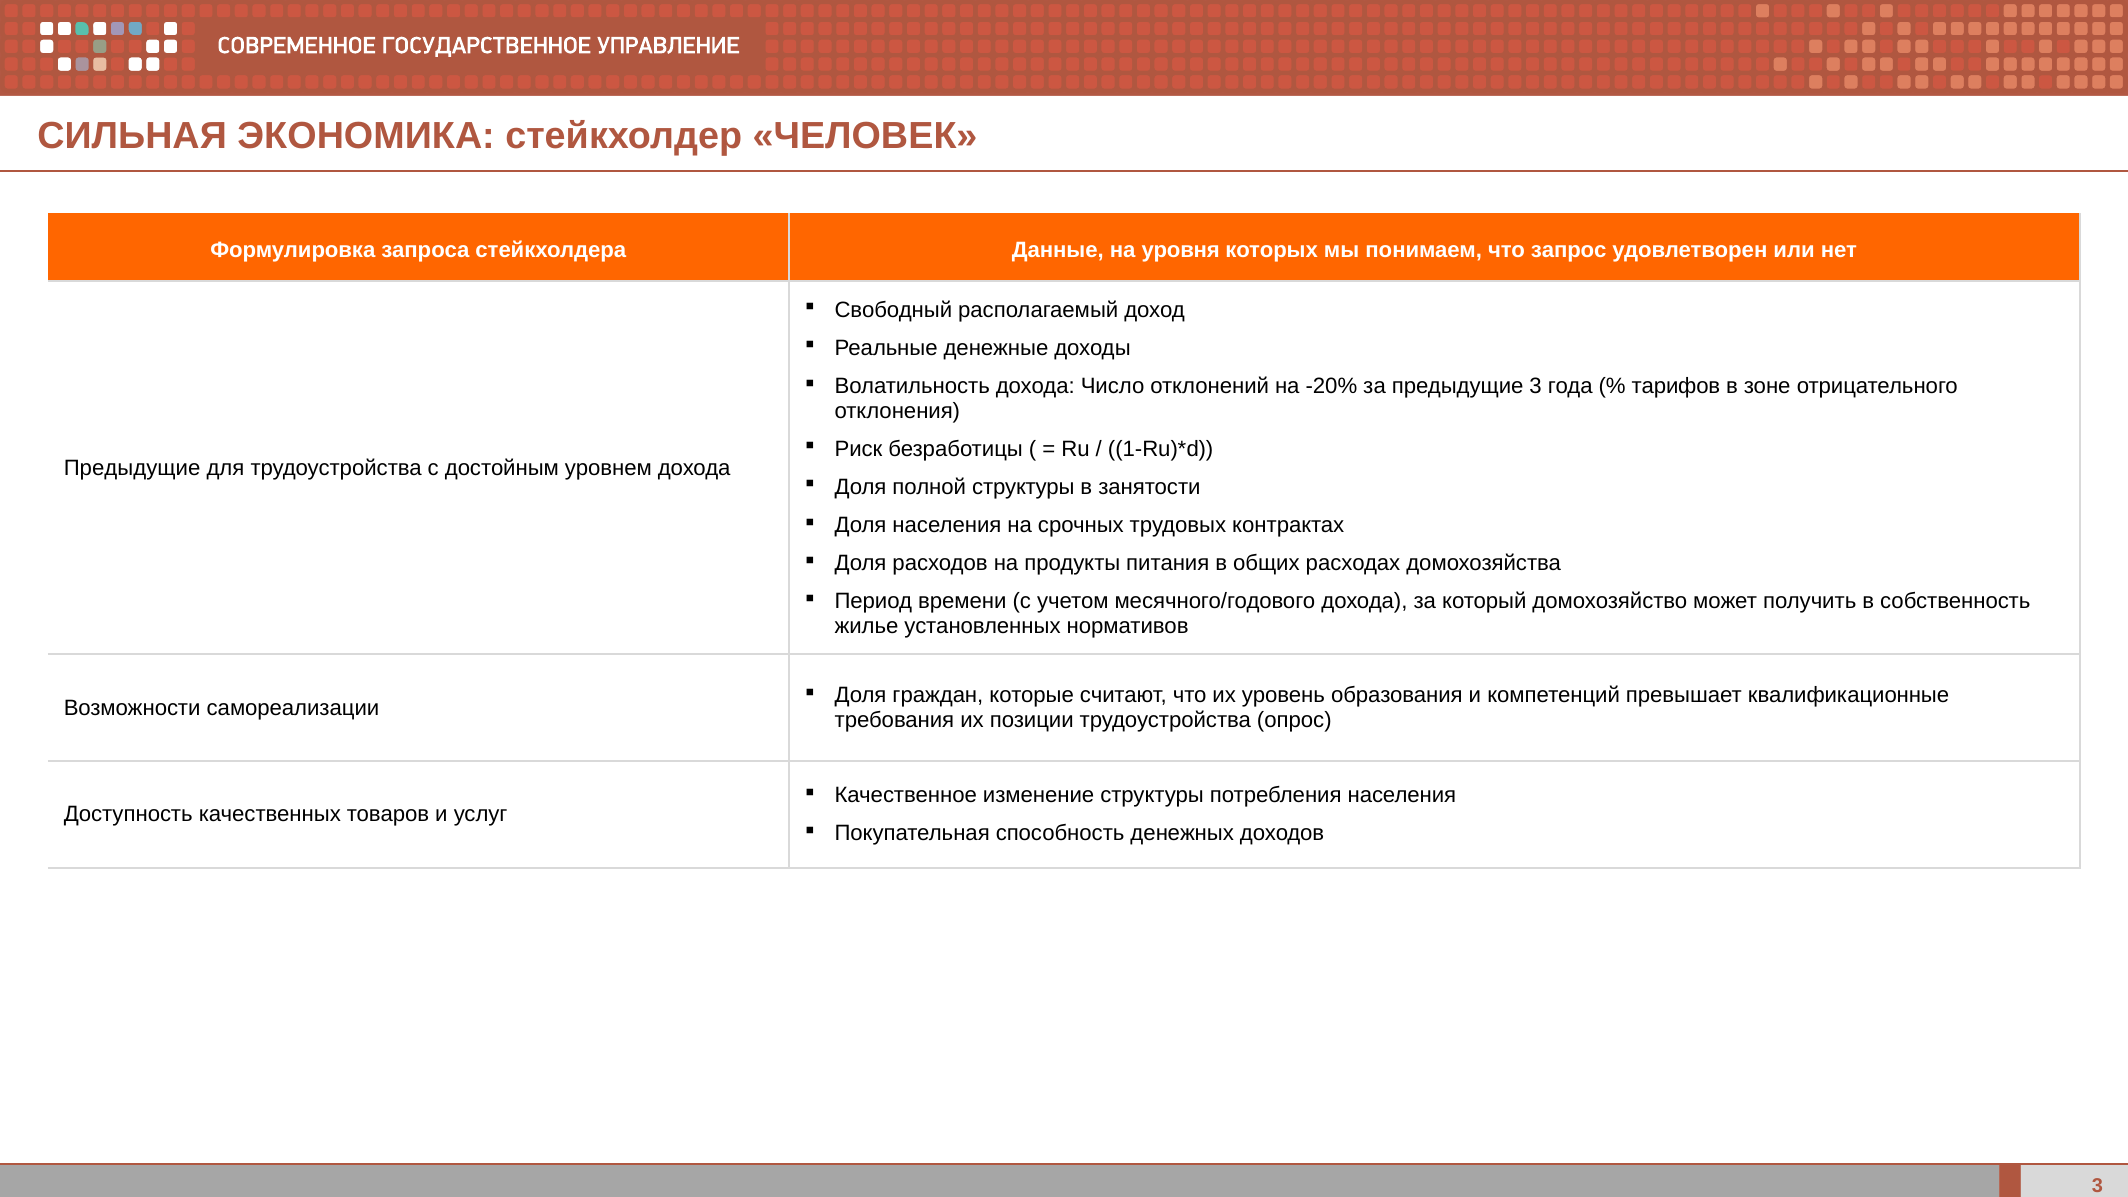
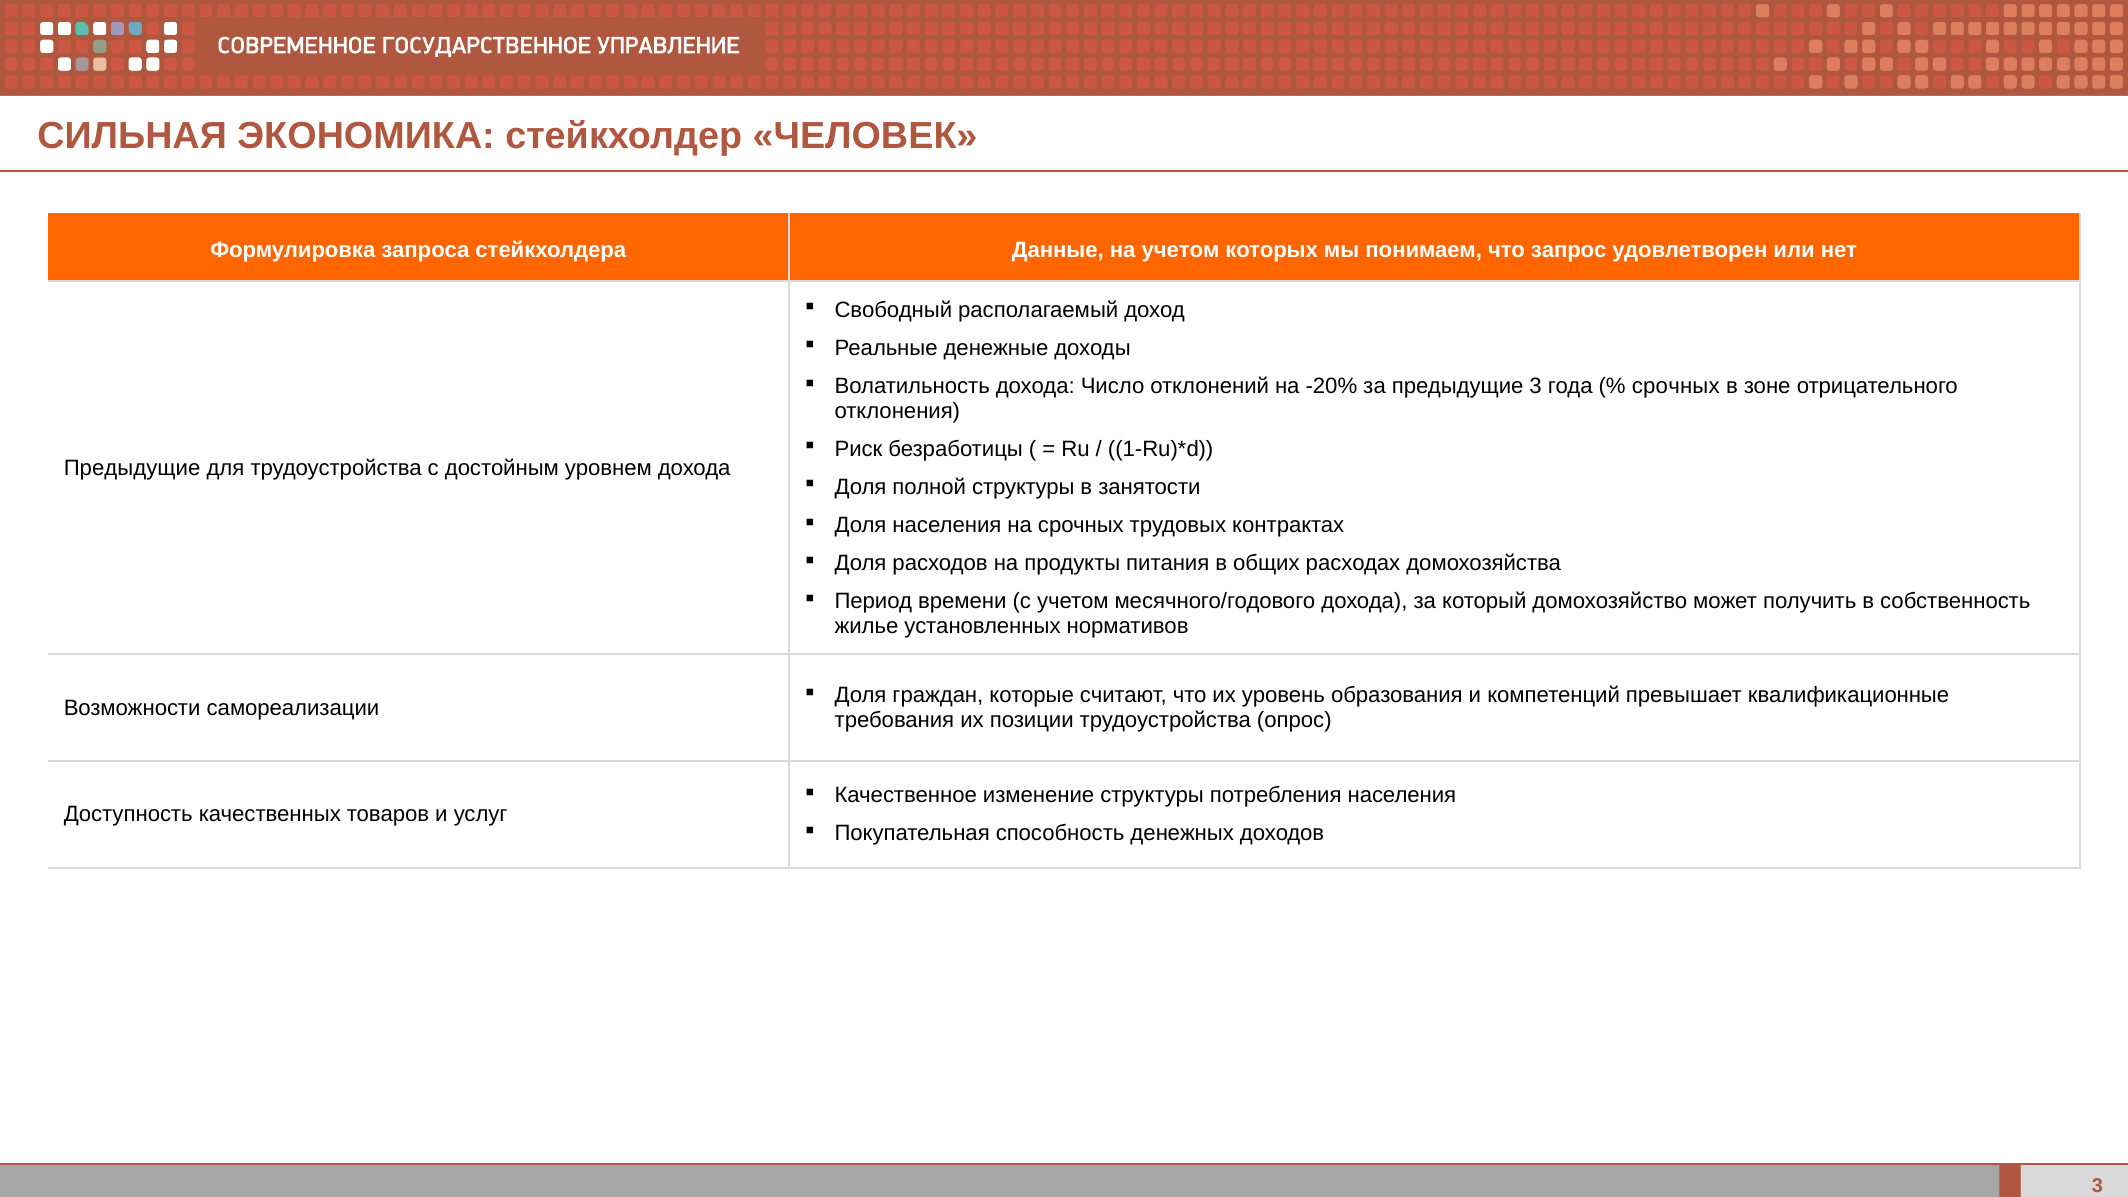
на уровня: уровня -> учетом
тарифов at (1676, 386): тарифов -> срочных
